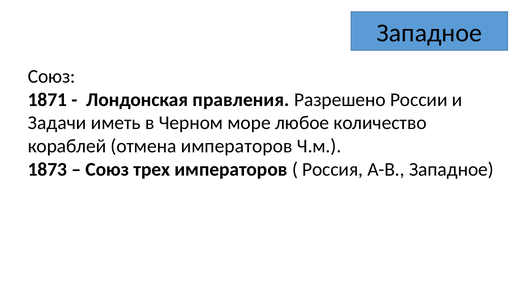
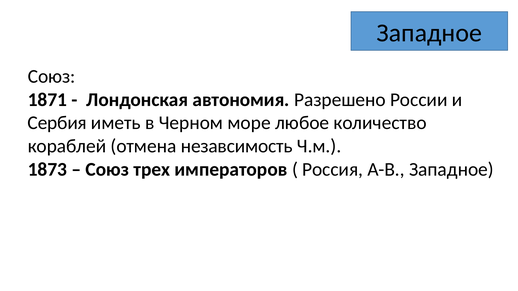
правления: правления -> автономия
Задачи: Задачи -> Сербия
отмена императоров: императоров -> незавсимость
